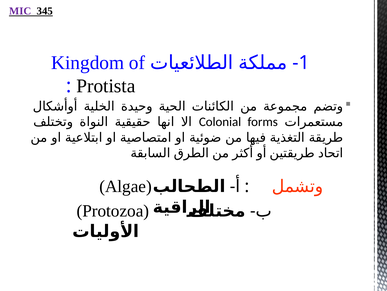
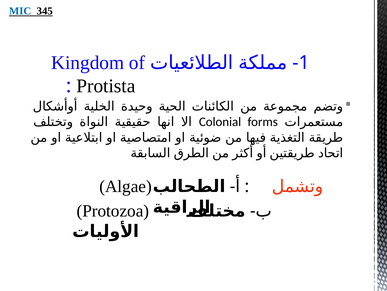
MIC colour: purple -> blue
